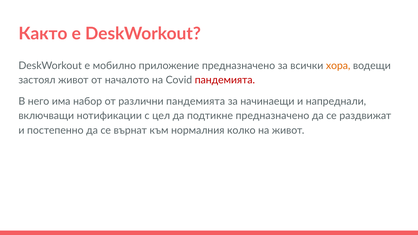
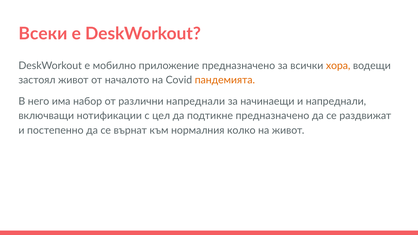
Както: Както -> Всеки
пандемията at (225, 80) colour: red -> orange
различни пандемията: пандемията -> напреднали
